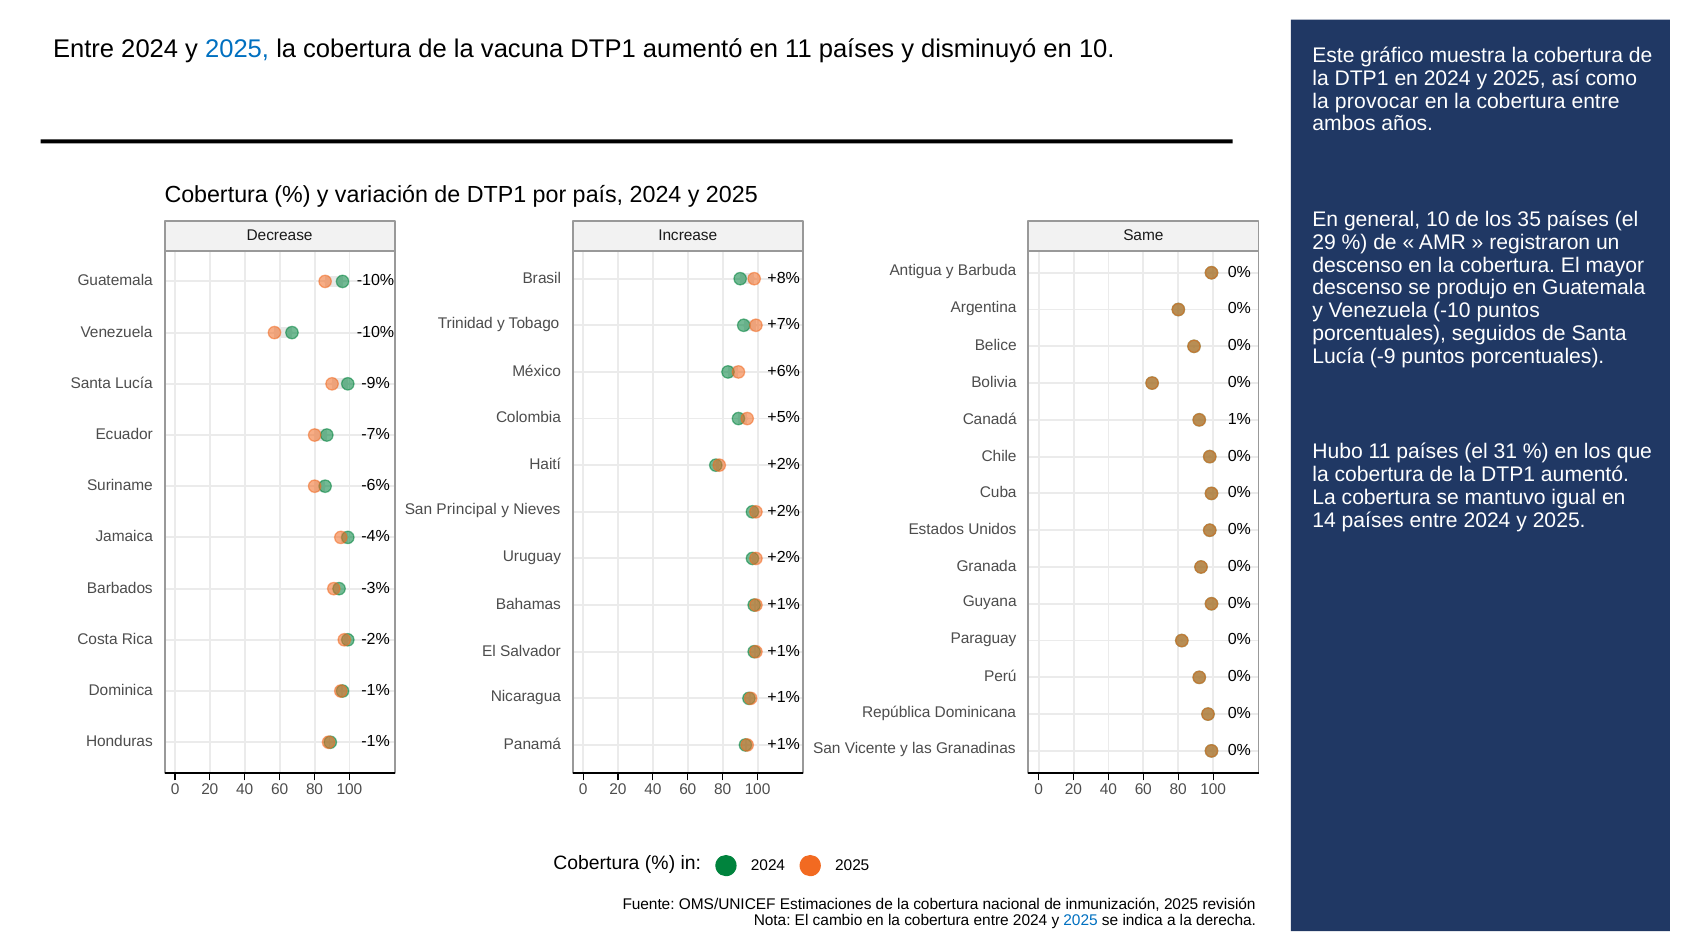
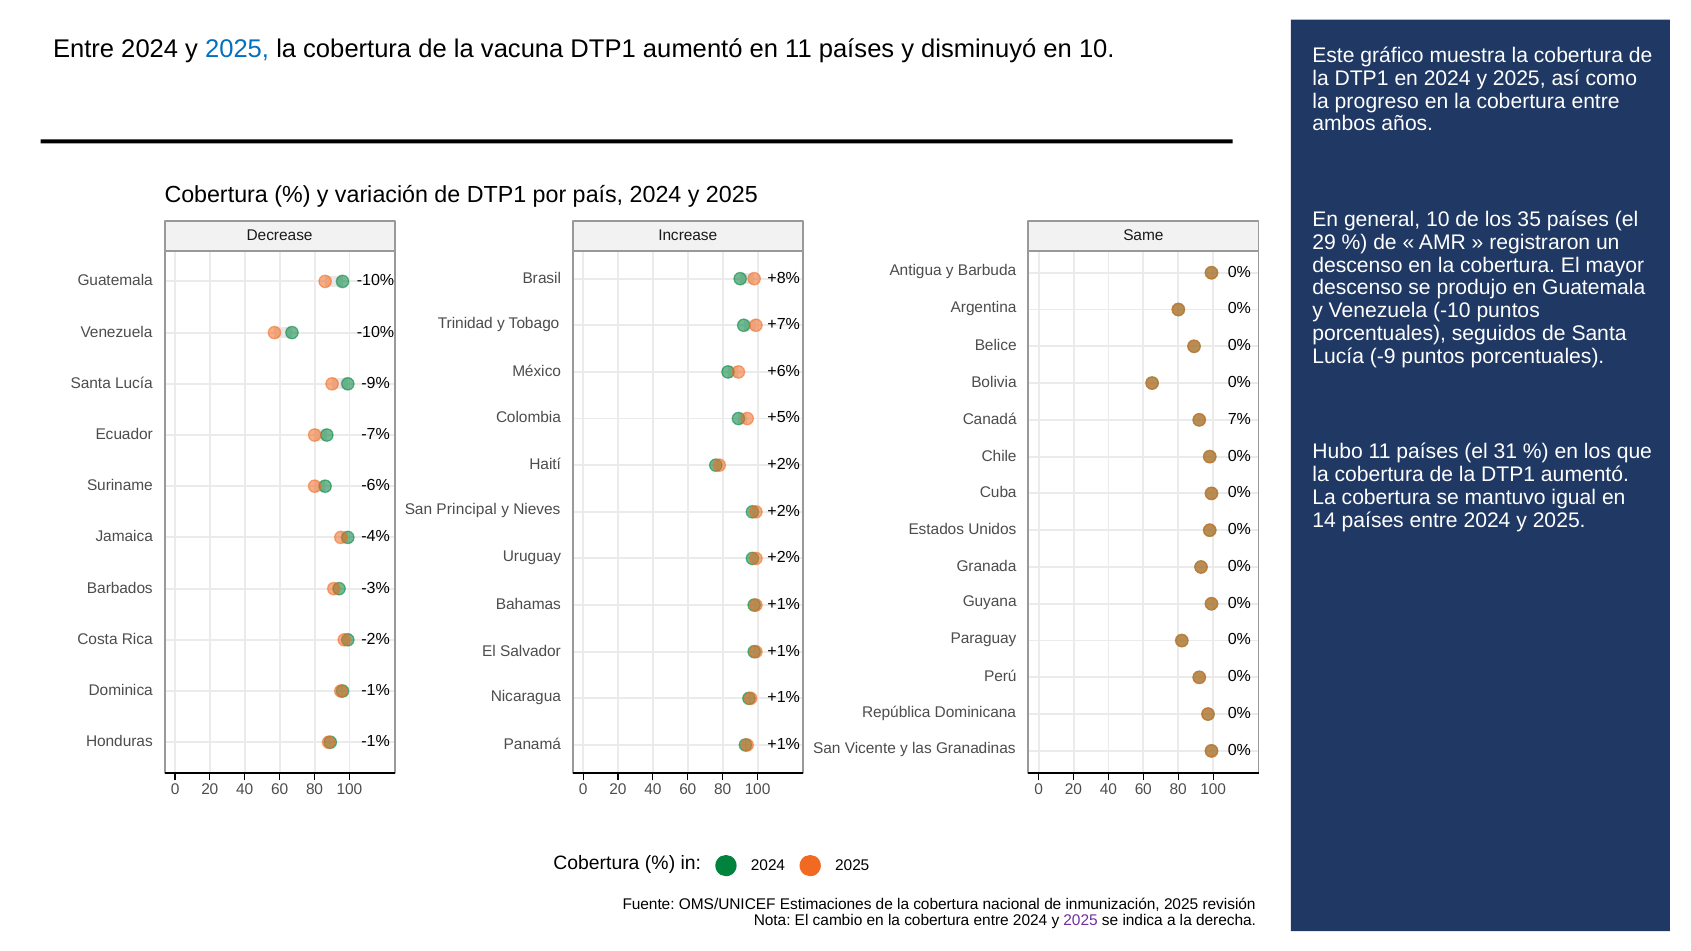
provocar: provocar -> progreso
1%: 1% -> 7%
2025 at (1081, 920) colour: blue -> purple
